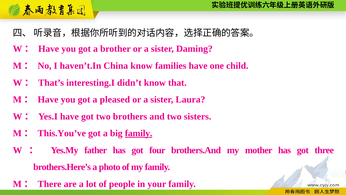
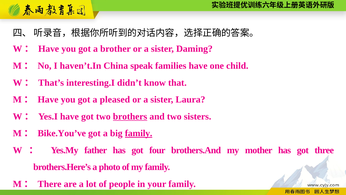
China know: know -> speak
brothers underline: none -> present
This.You’ve: This.You’ve -> Bike.You’ve
